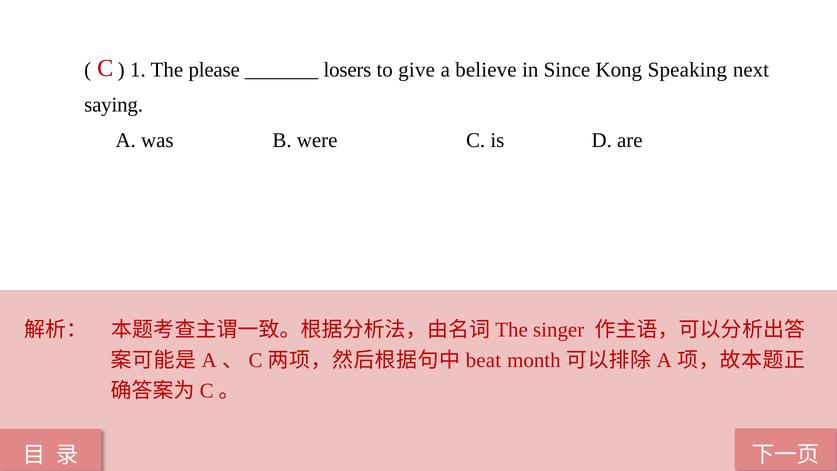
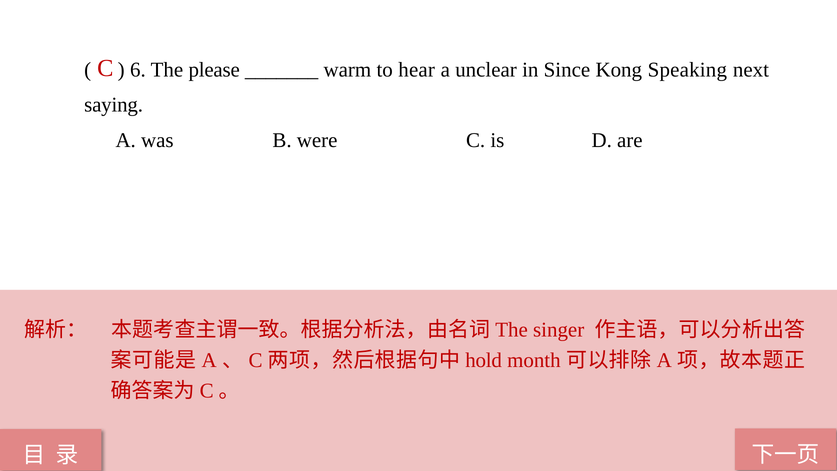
1: 1 -> 6
losers: losers -> warm
give: give -> hear
believe: believe -> unclear
beat: beat -> hold
